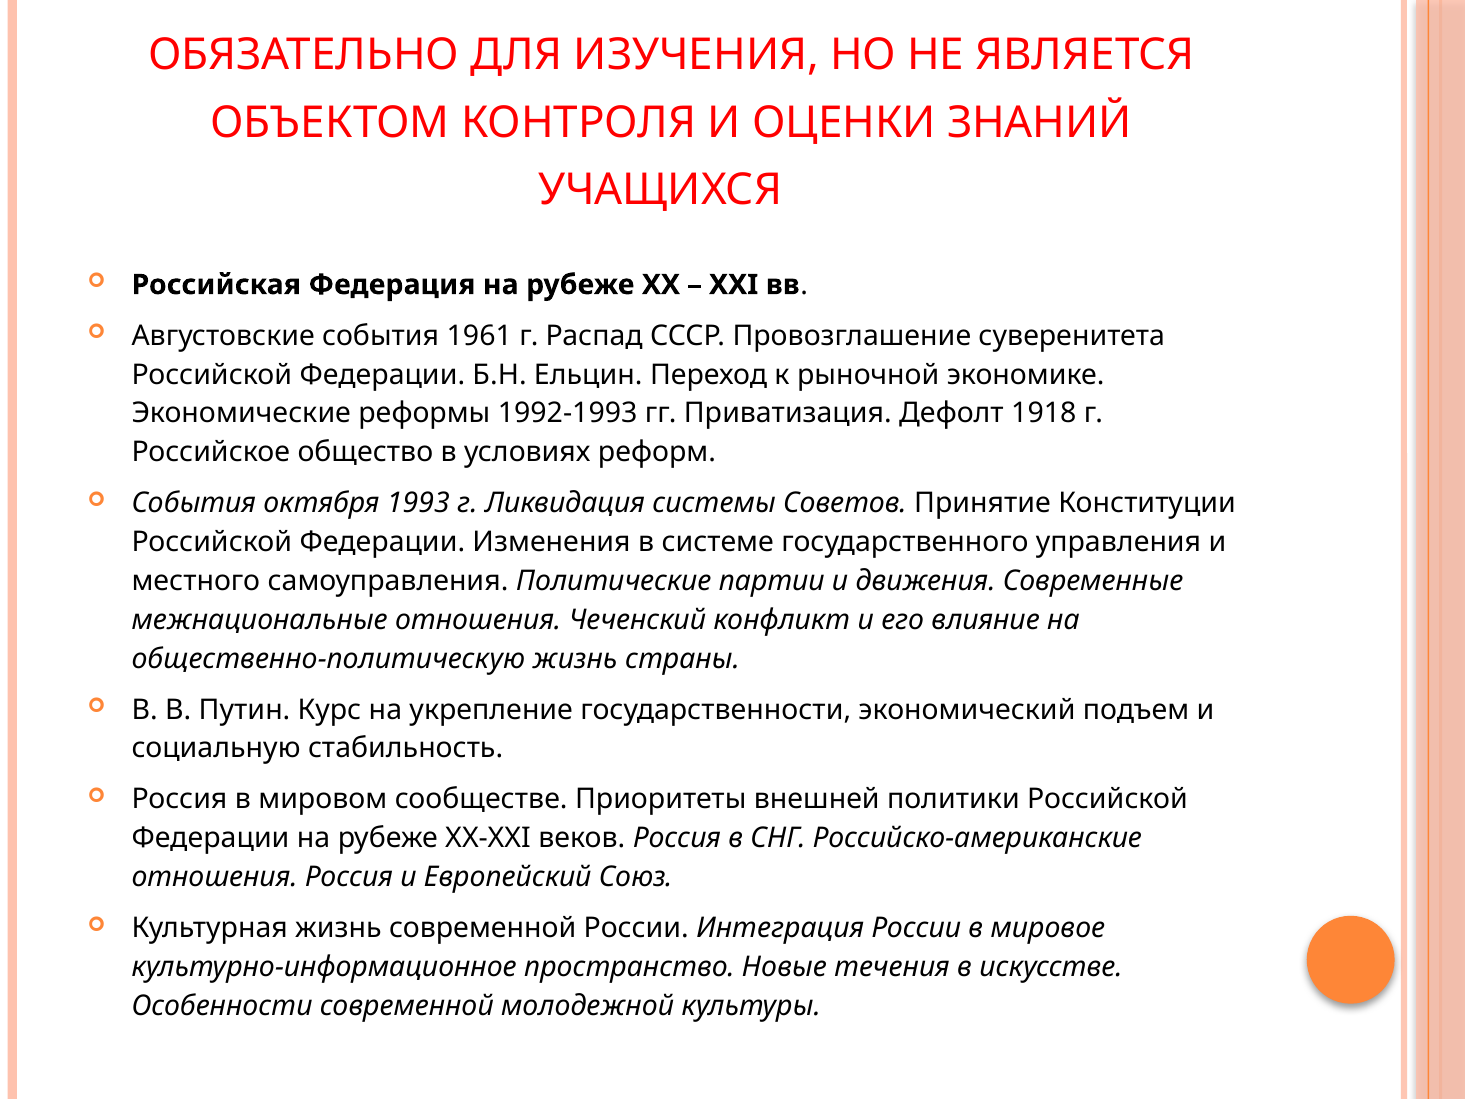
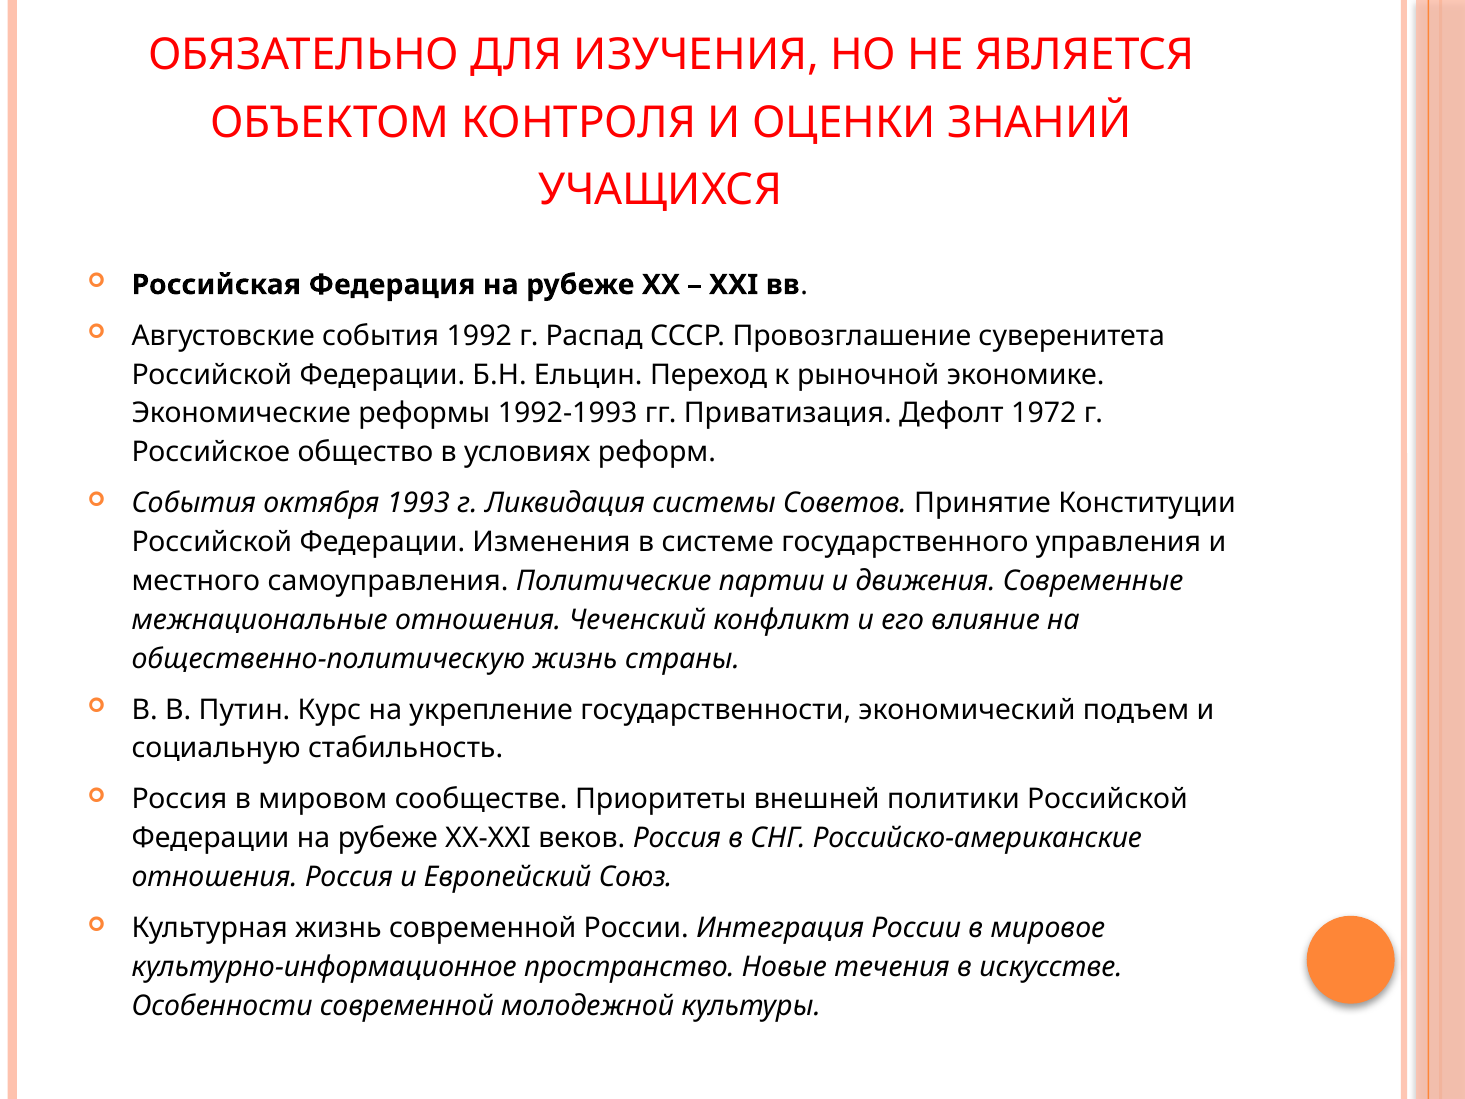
1961: 1961 -> 1992
1918: 1918 -> 1972
